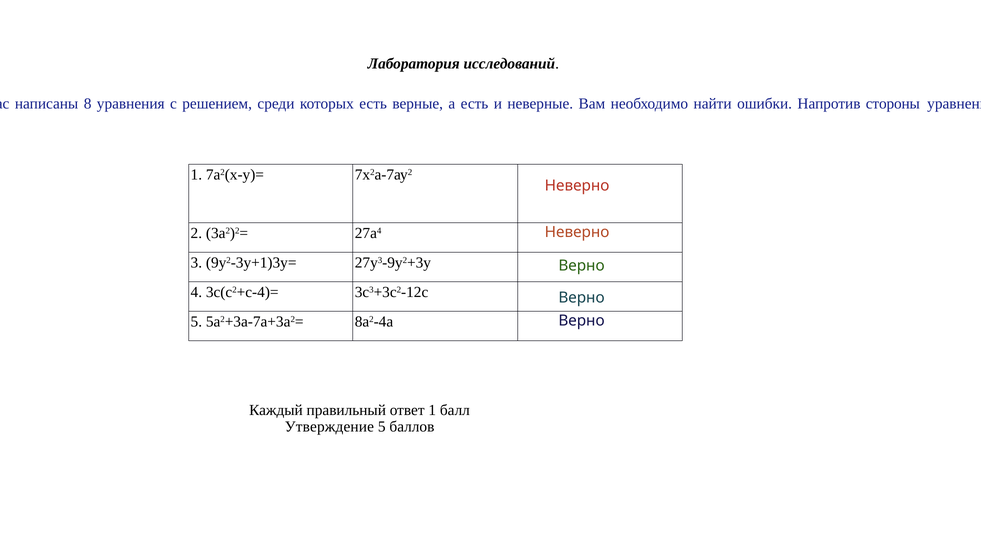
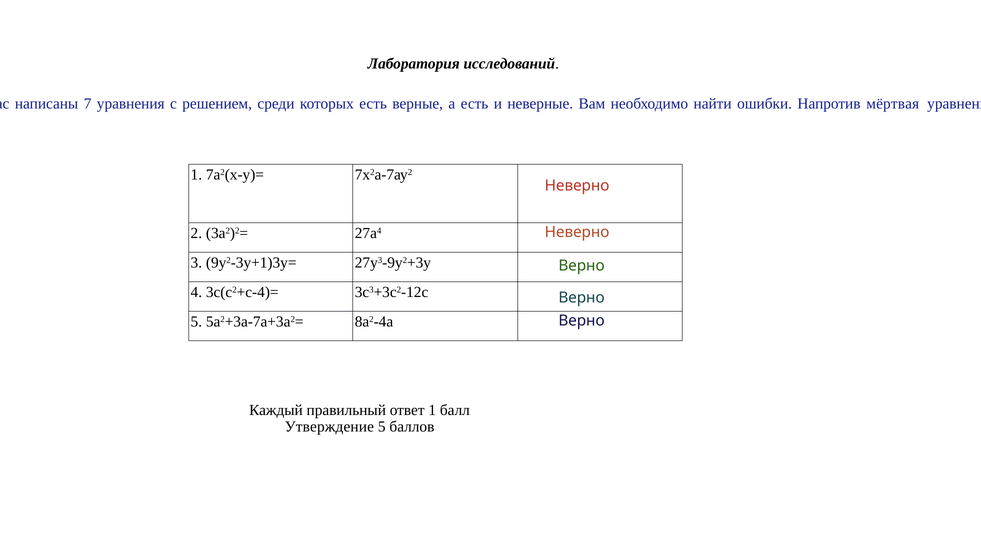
8: 8 -> 7
стороны: стороны -> мёртвая
